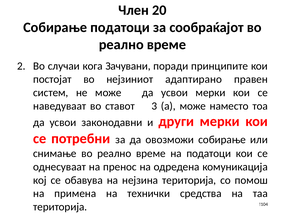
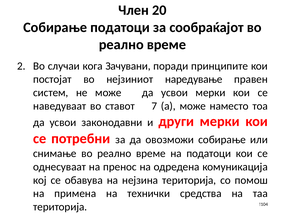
адаптирано: адаптирано -> наредување
3: 3 -> 7
